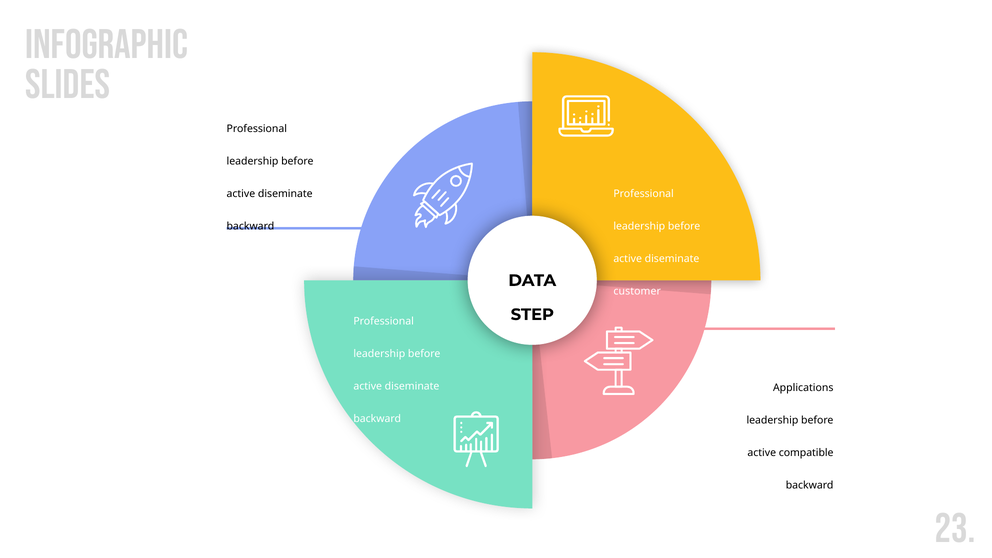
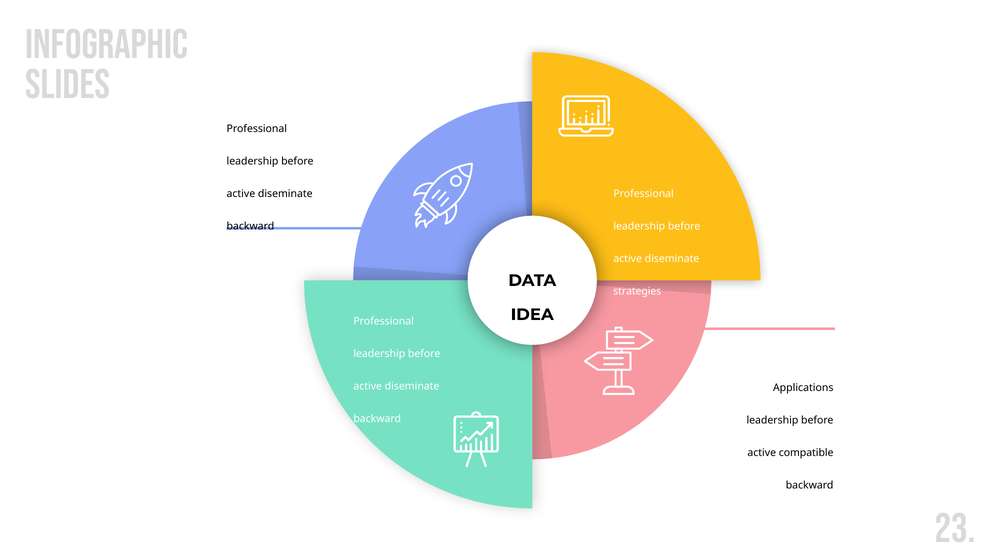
customer: customer -> strategies
STEP: STEP -> IDEA
